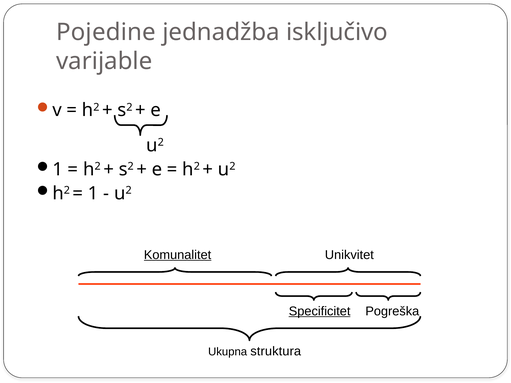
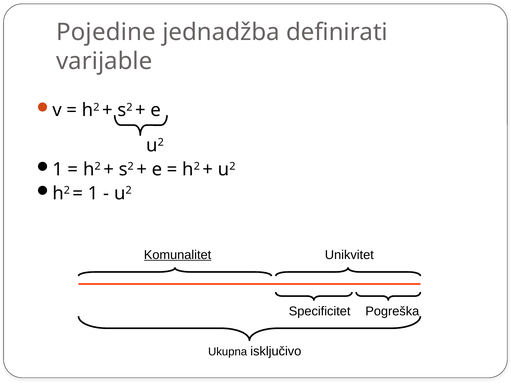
isključivo: isključivo -> definirati
Specificitet underline: present -> none
struktura: struktura -> isključivo
